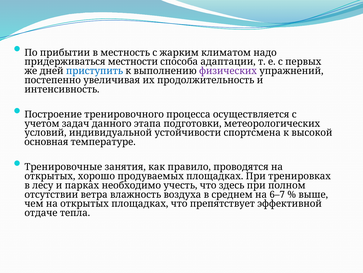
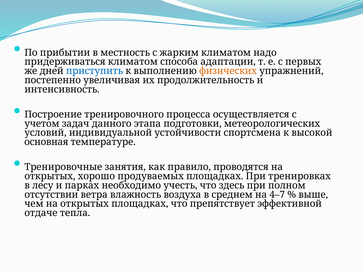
придерживаться местности: местности -> климатом
физических colour: purple -> orange
6–7: 6–7 -> 4–7
